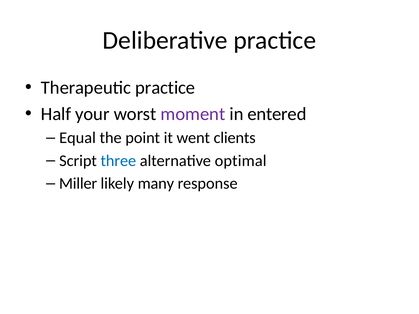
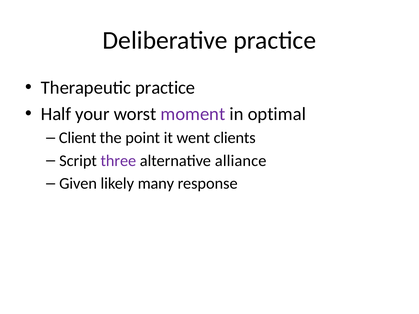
entered: entered -> optimal
Equal: Equal -> Client
three colour: blue -> purple
optimal: optimal -> alliance
Miller: Miller -> Given
